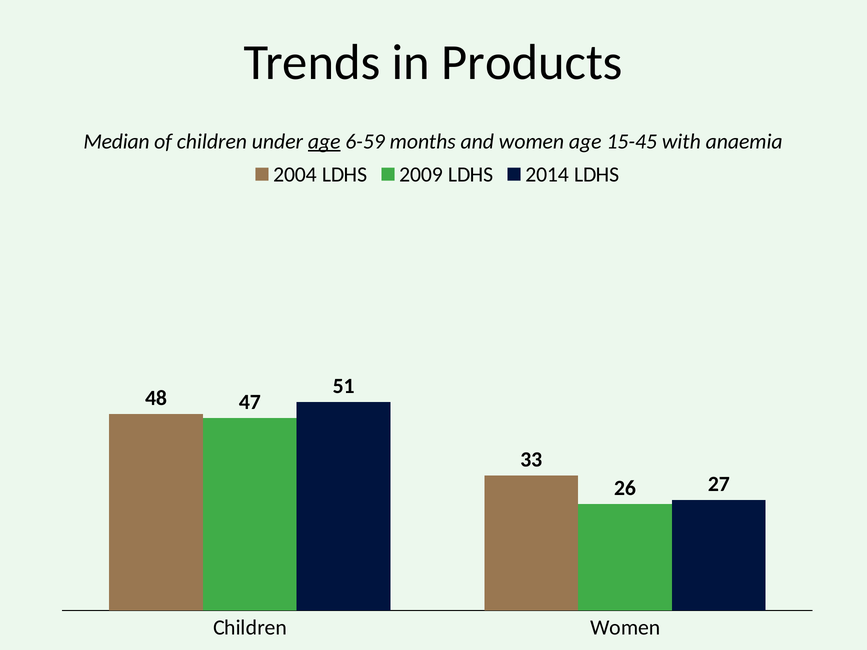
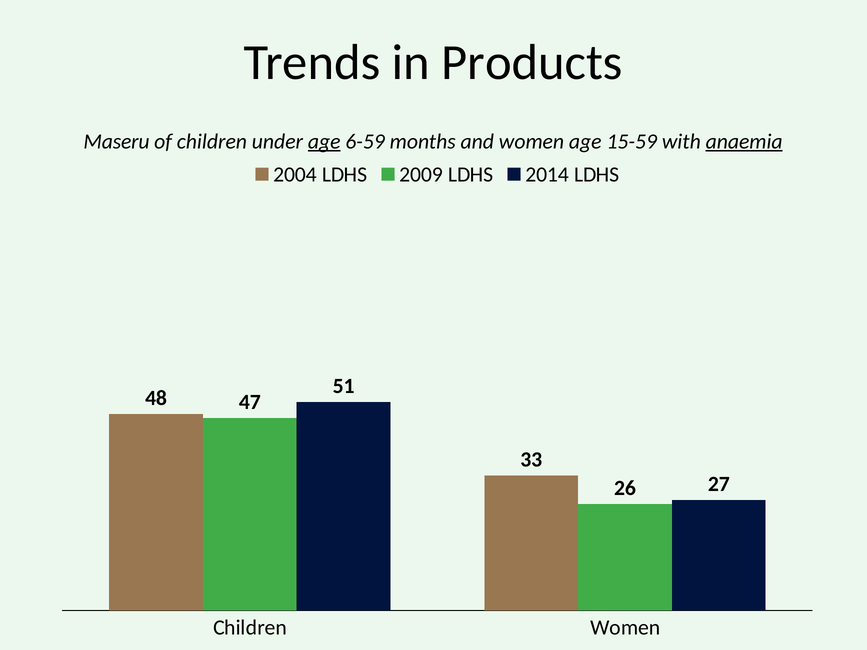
Median: Median -> Maseru
15-45: 15-45 -> 15-59
anaemia underline: none -> present
